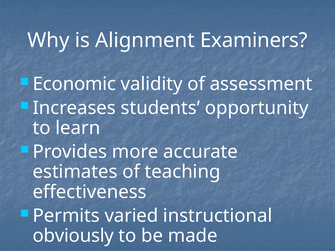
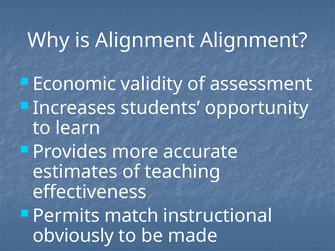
Alignment Examiners: Examiners -> Alignment
varied: varied -> match
